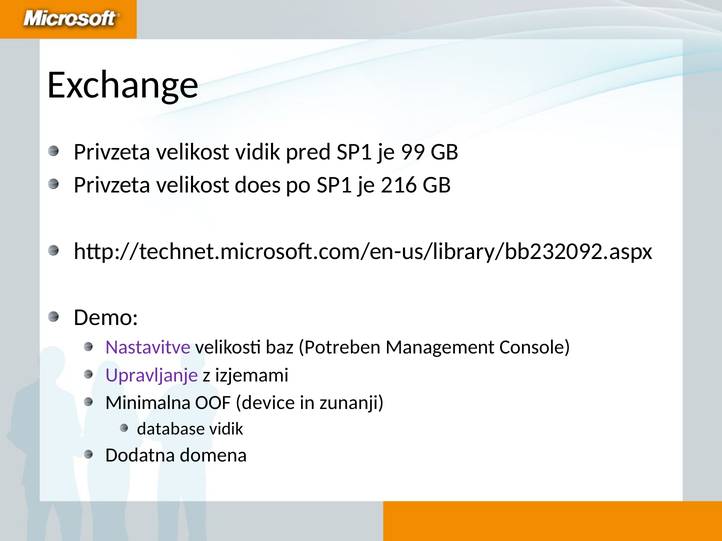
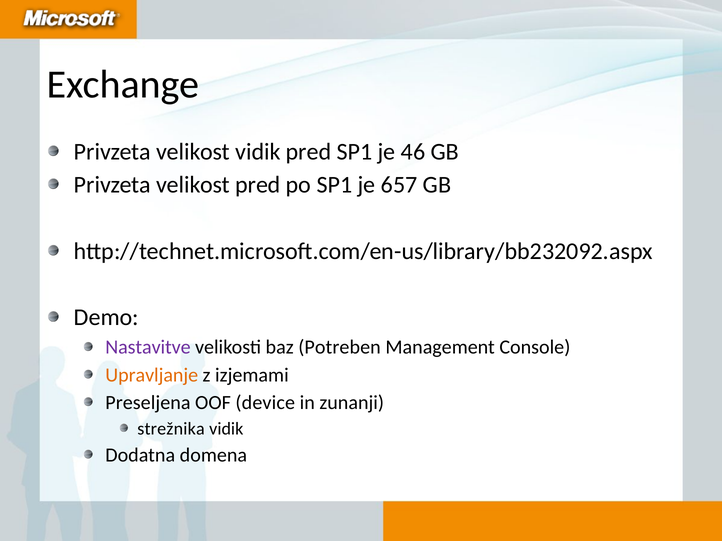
99: 99 -> 46
velikost does: does -> pred
216: 216 -> 657
Upravljanje colour: purple -> orange
Minimalna: Minimalna -> Preseljena
database: database -> strežnika
